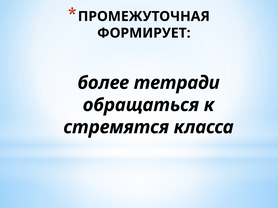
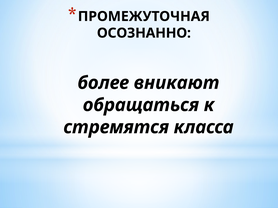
ФОРМИРУЕТ: ФОРМИРУЕТ -> ОСОЗНАННО
тетради: тетради -> вникают
